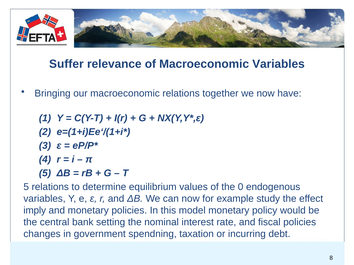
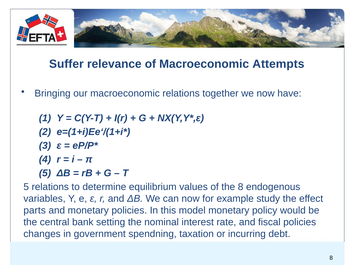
Macroeconomic Variables: Variables -> Attempts
the 0: 0 -> 8
imply: imply -> parts
